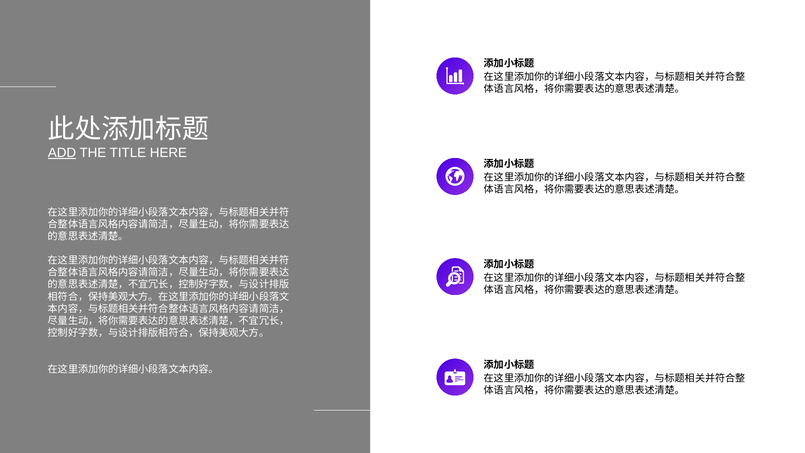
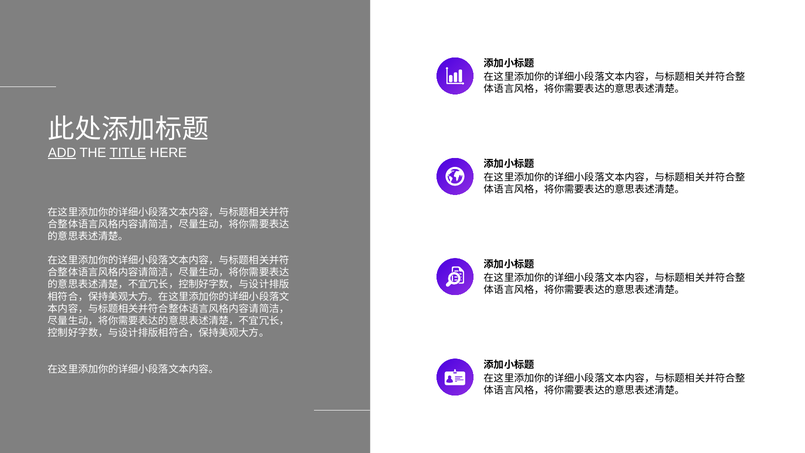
TITLE underline: none -> present
